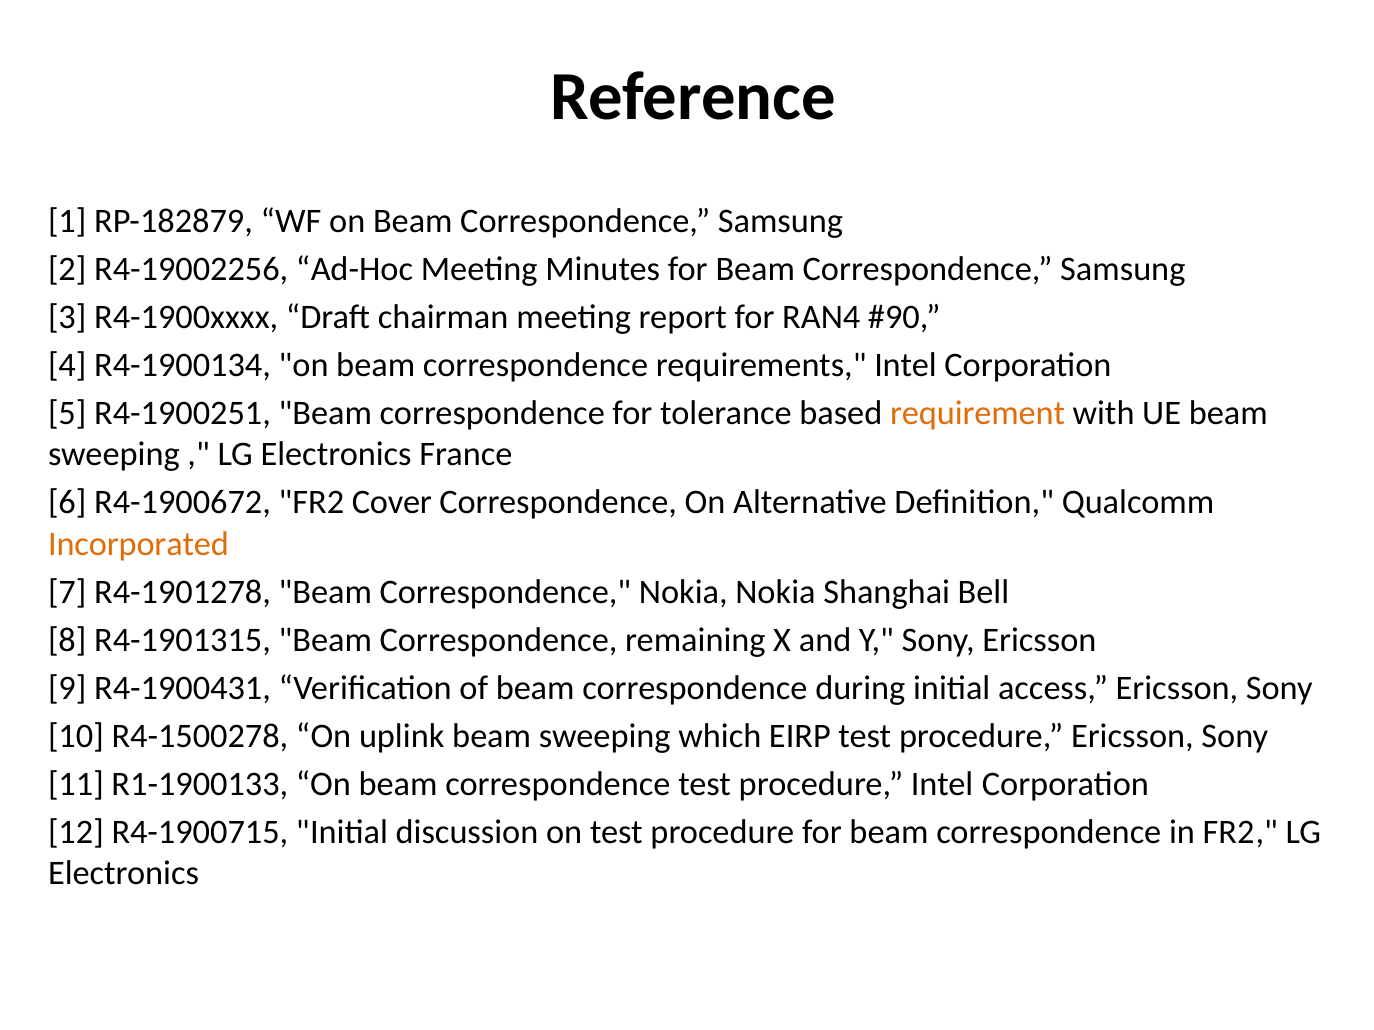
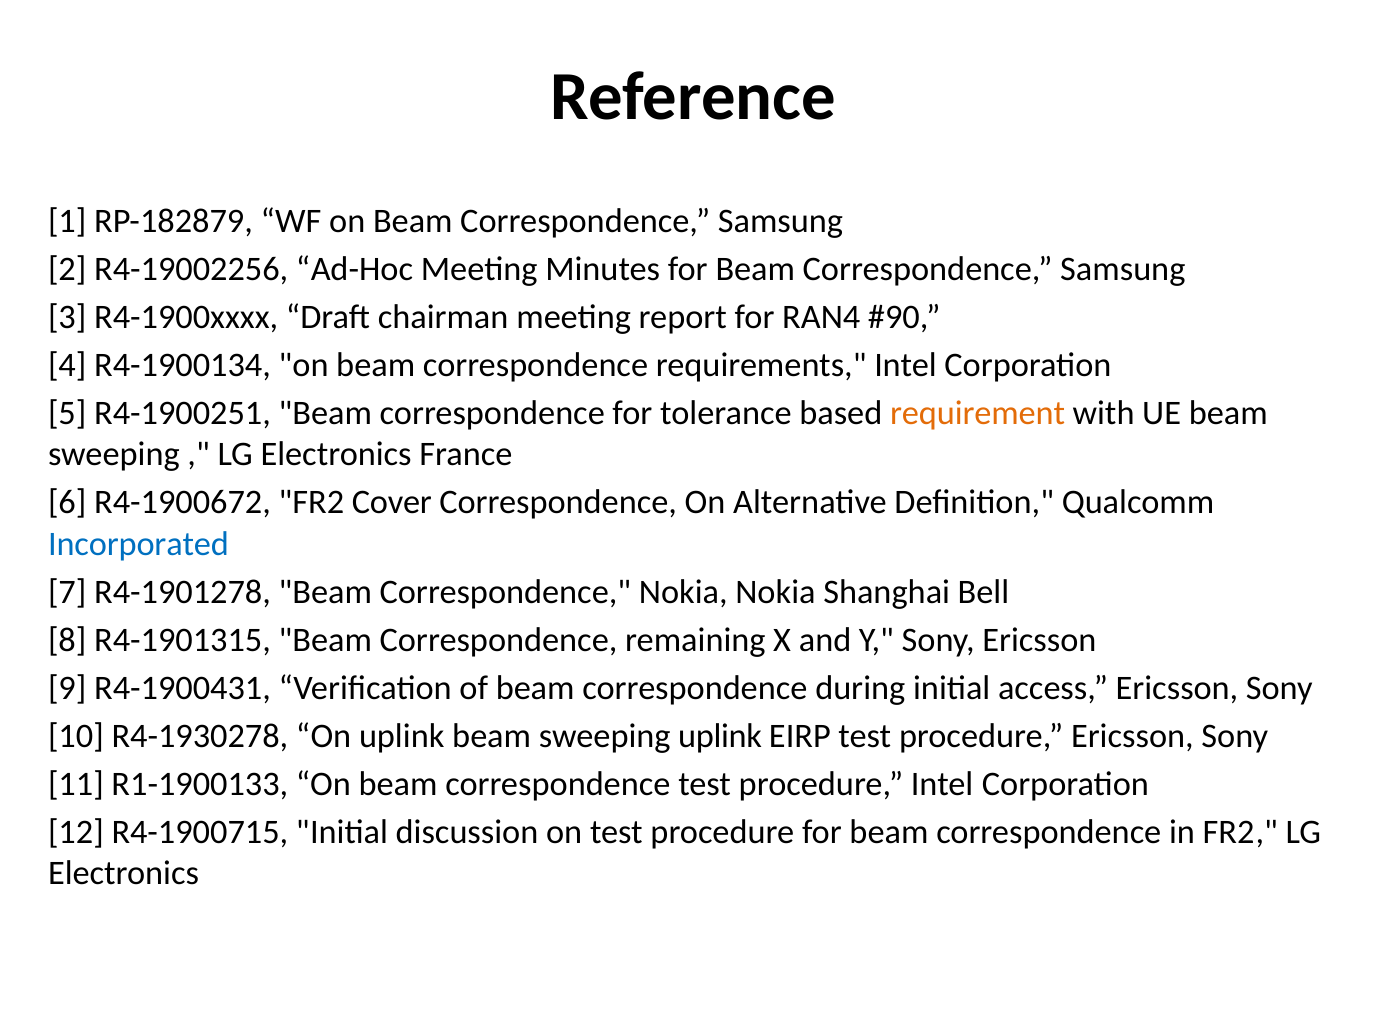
Incorporated colour: orange -> blue
R4-1500278: R4-1500278 -> R4-1930278
sweeping which: which -> uplink
